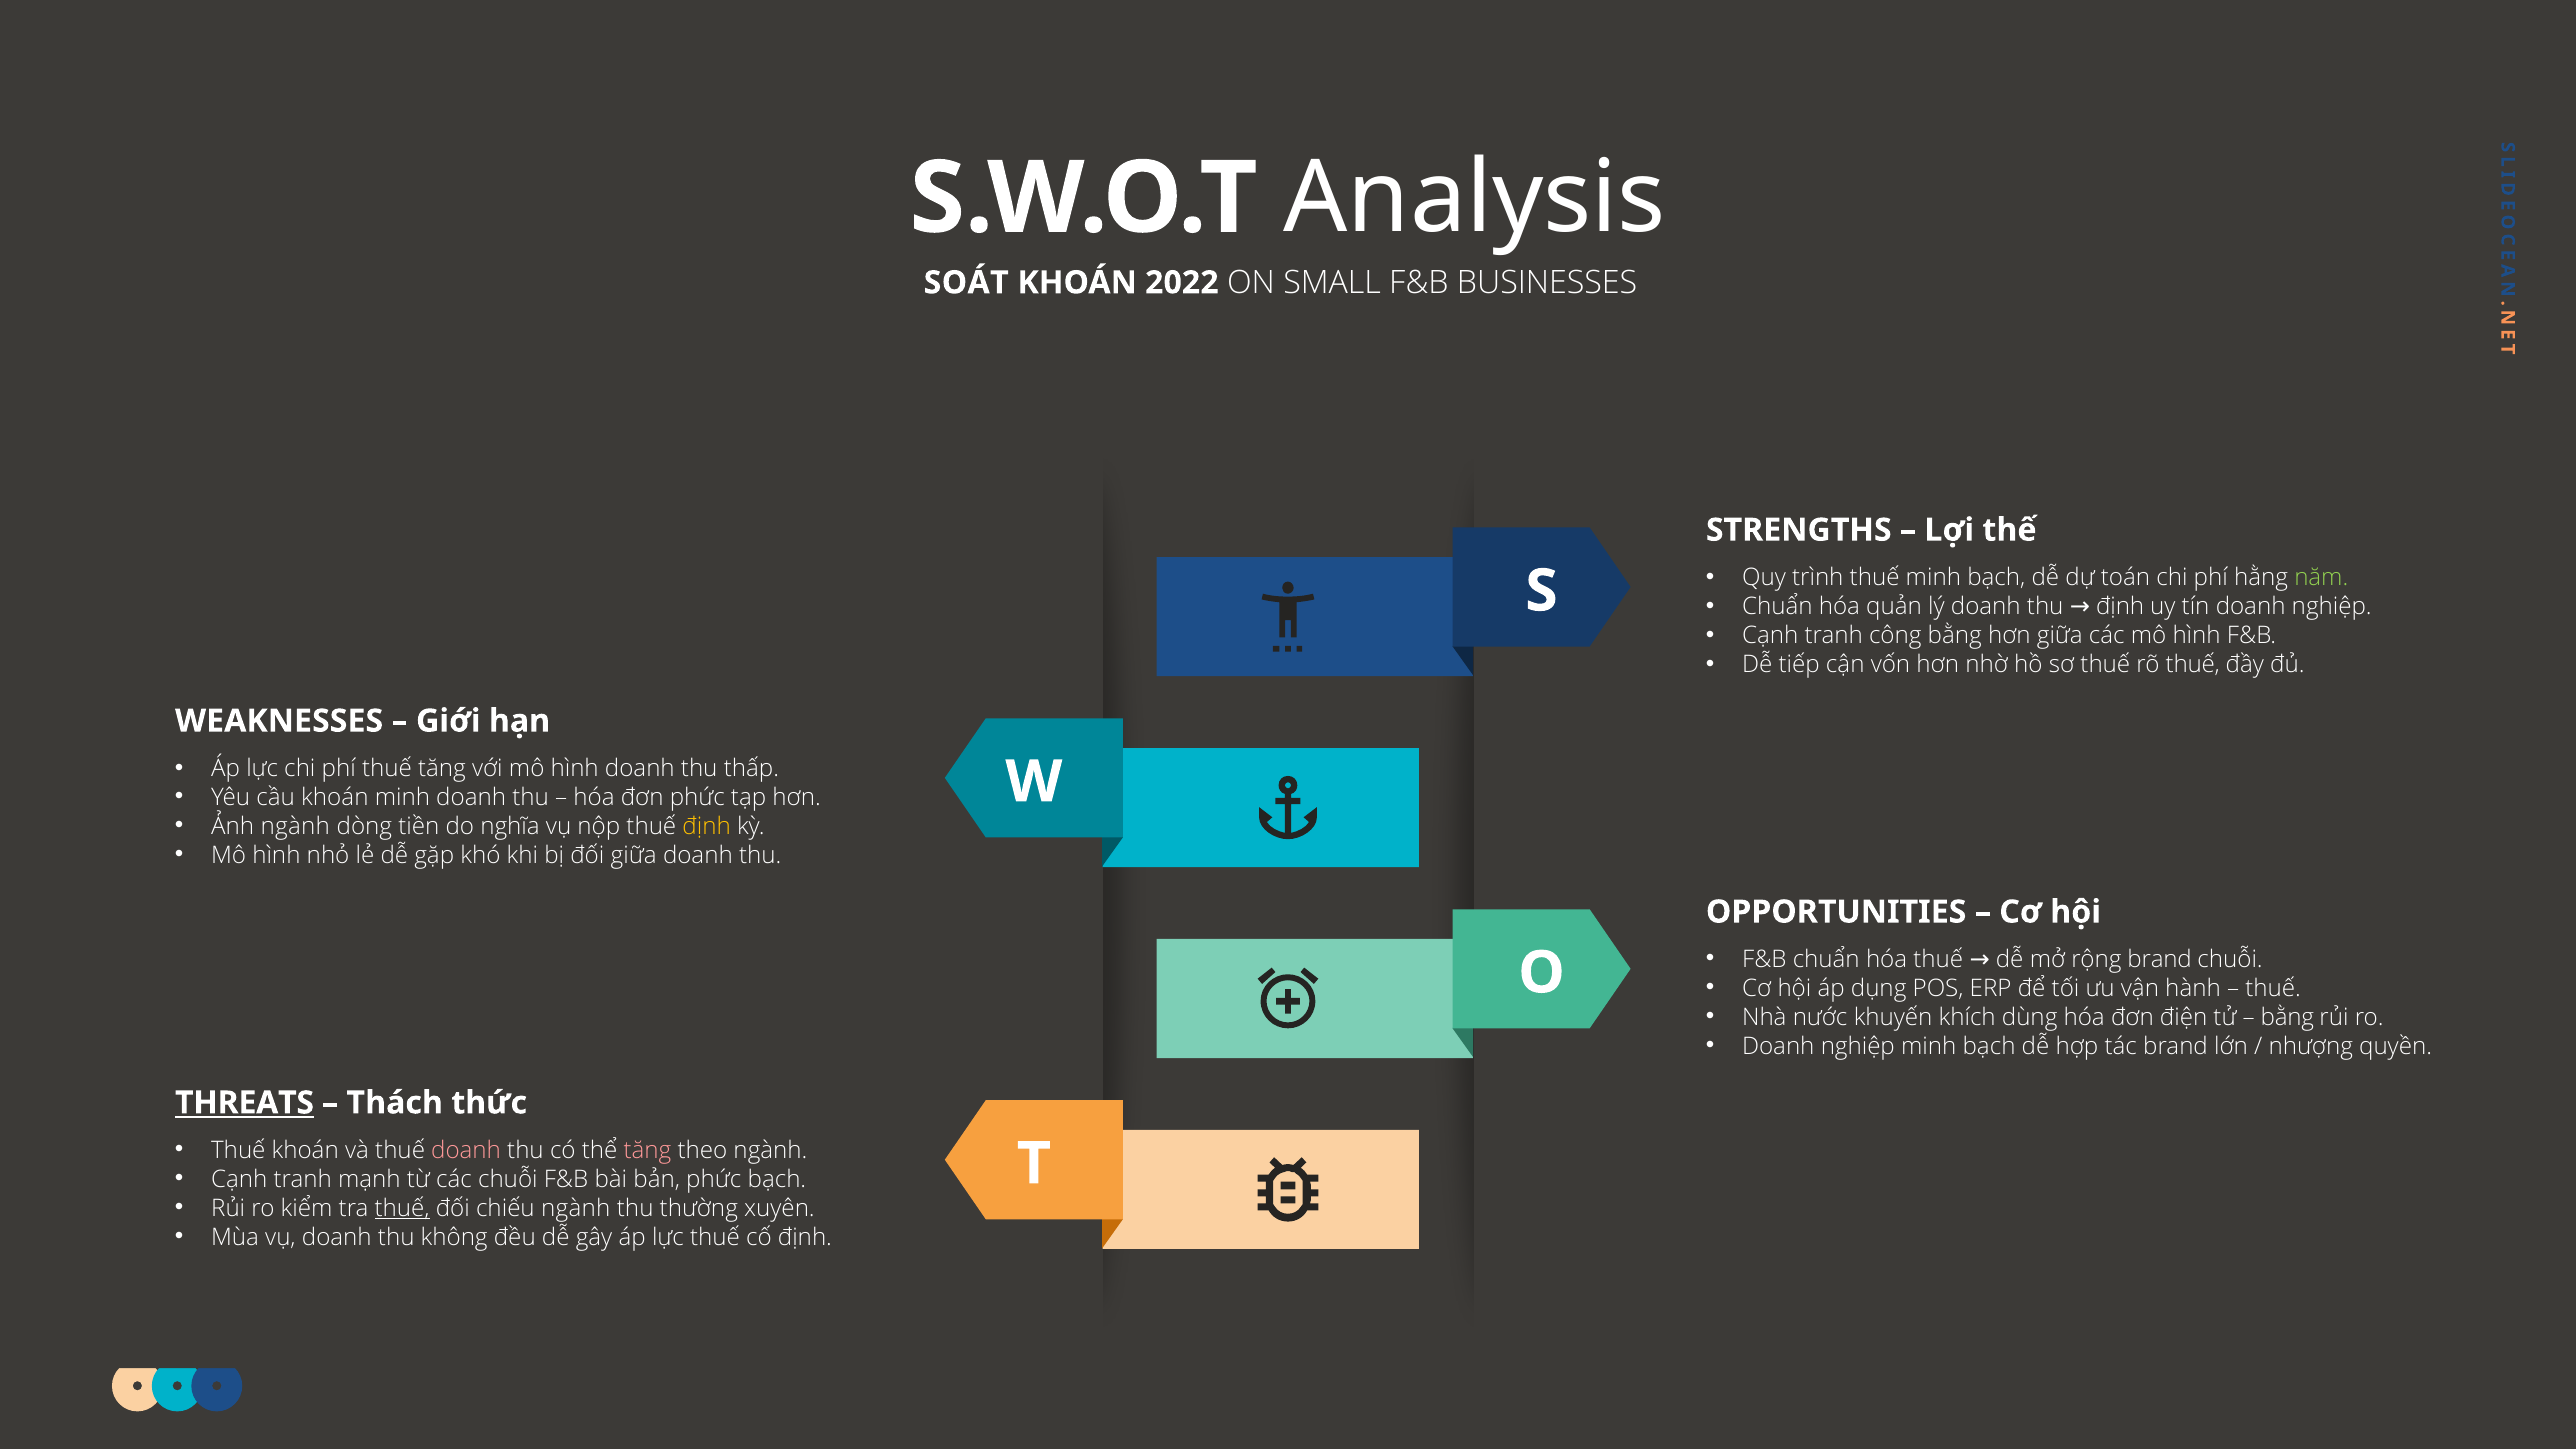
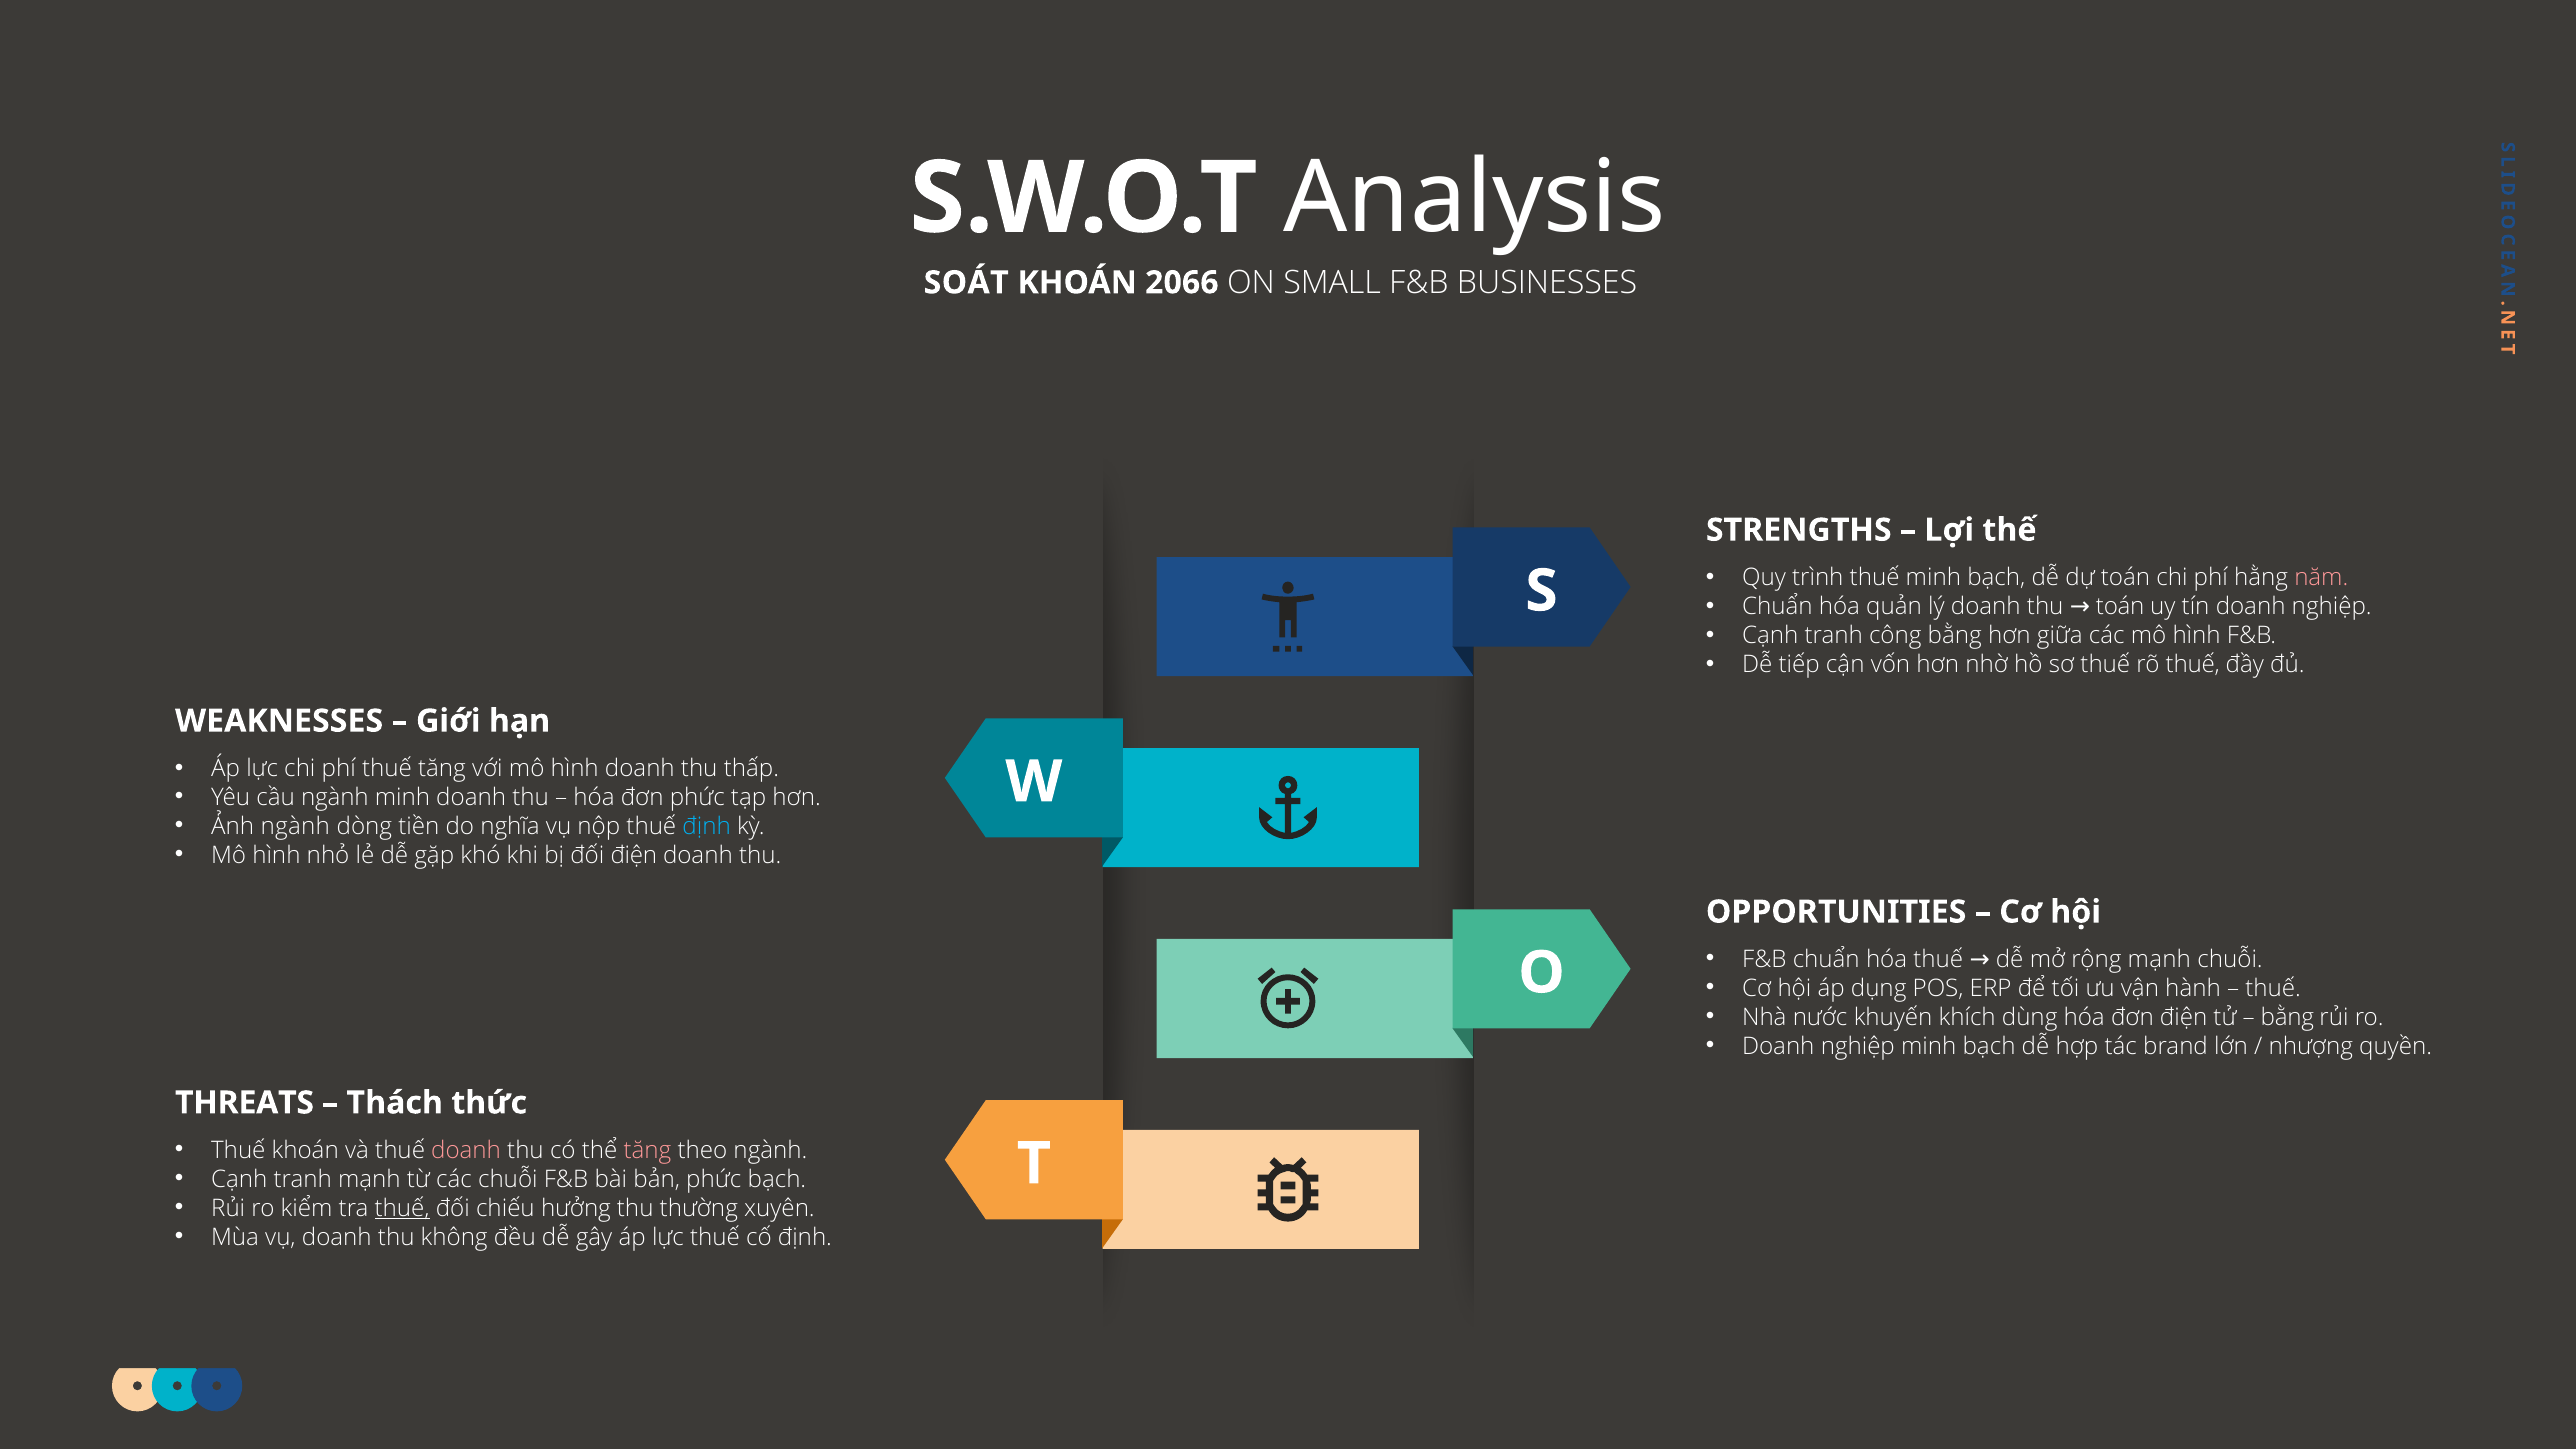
2022: 2022 -> 2066
năm colour: light green -> pink
thu định: định -> toán
cầu khoán: khoán -> ngành
định at (707, 826) colour: yellow -> light blue
đối giữa: giữa -> điện
rộng brand: brand -> mạnh
THREATS underline: present -> none
chiếu ngành: ngành -> hưởng
